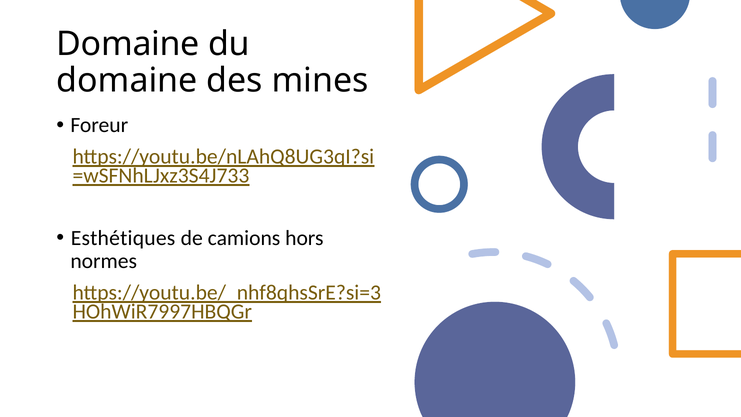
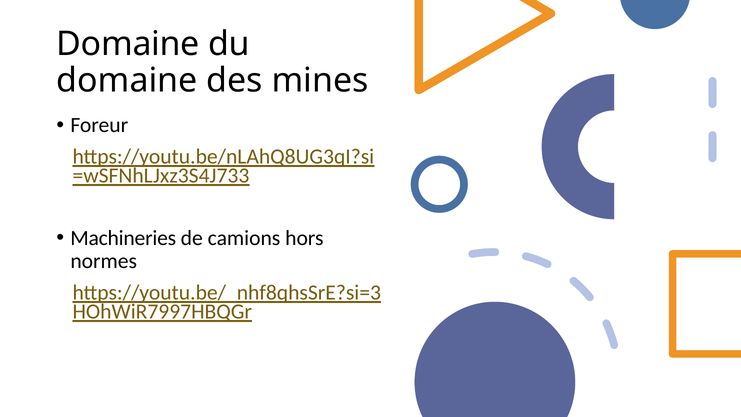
Esthétiques: Esthétiques -> Machineries
